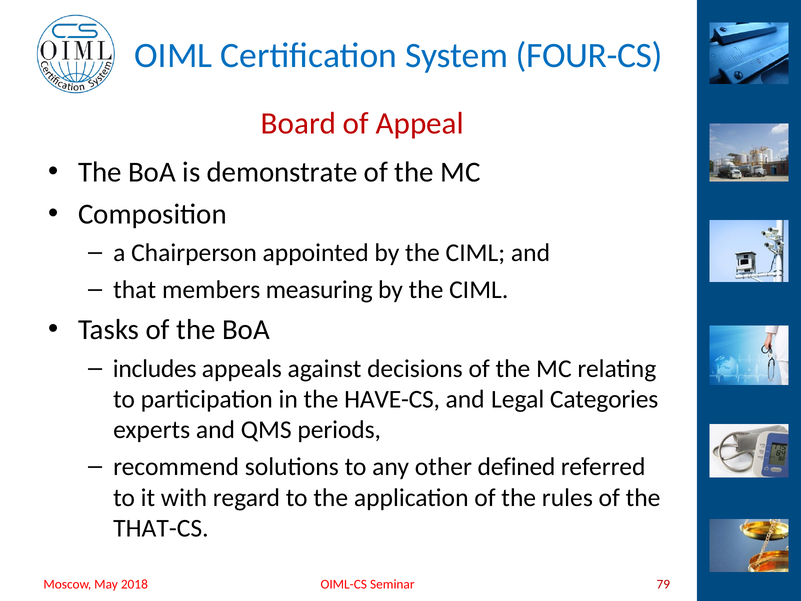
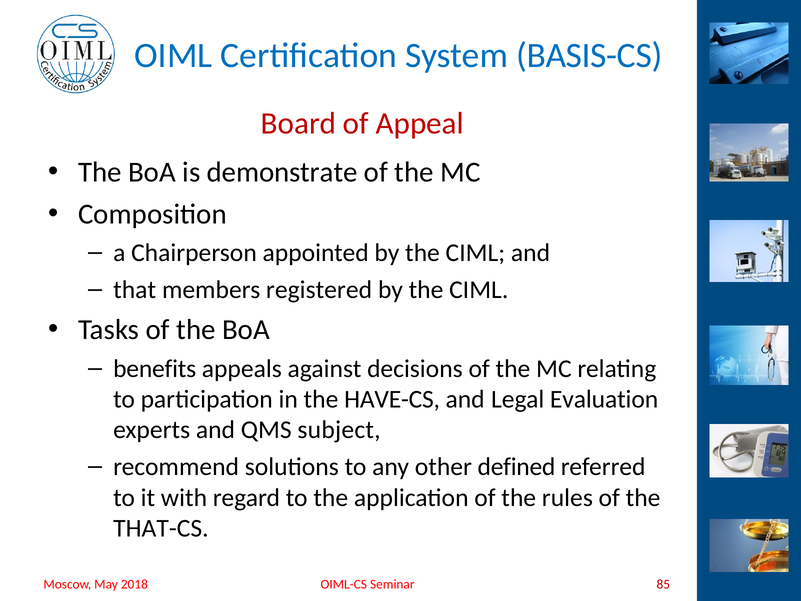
FOUR-CS: FOUR-CS -> BASIS-CS
measuring: measuring -> registered
includes: includes -> benefits
Categories: Categories -> Evaluation
periods: periods -> subject
79: 79 -> 85
